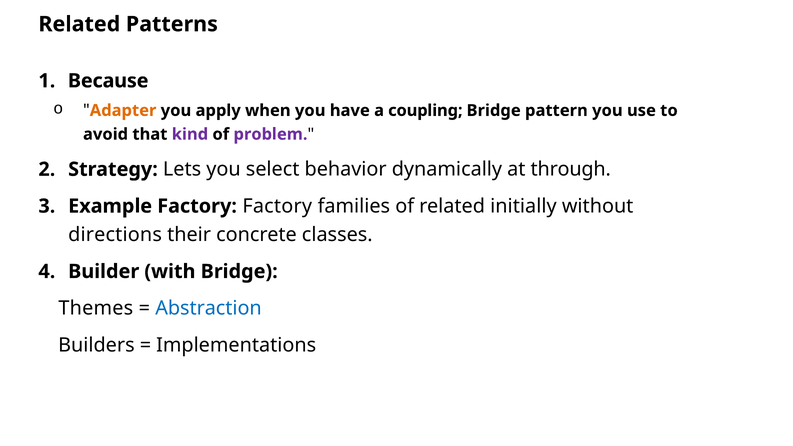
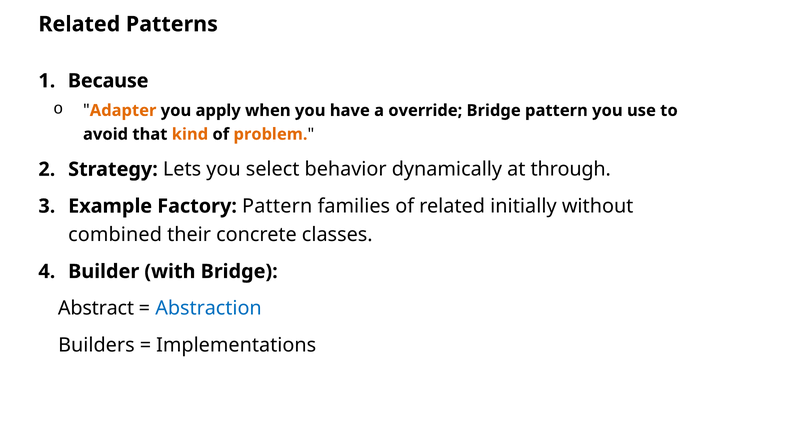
coupling: coupling -> override
kind colour: purple -> orange
problem colour: purple -> orange
Factory Factory: Factory -> Pattern
directions: directions -> combined
Themes: Themes -> Abstract
